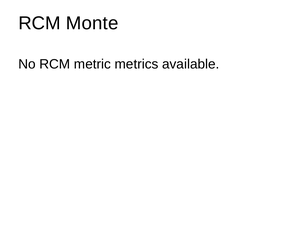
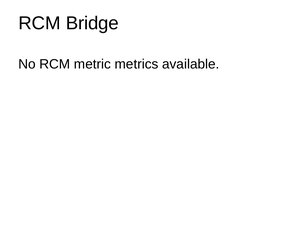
Monte: Monte -> Bridge
